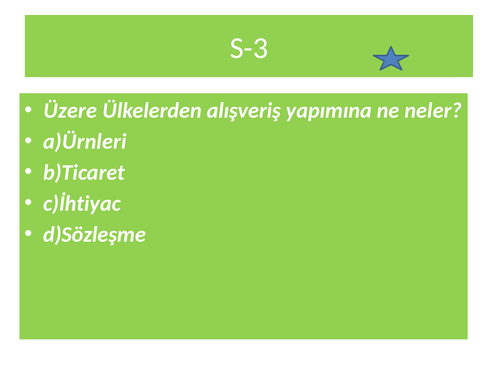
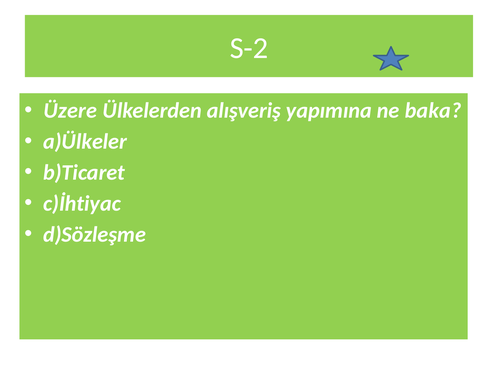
S-3: S-3 -> S-2
neler: neler -> baka
a)Ürnleri: a)Ürnleri -> a)Ülkeler
